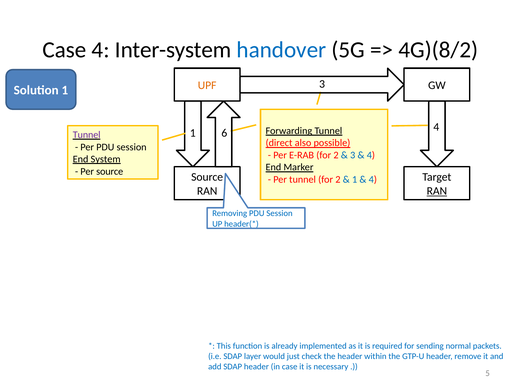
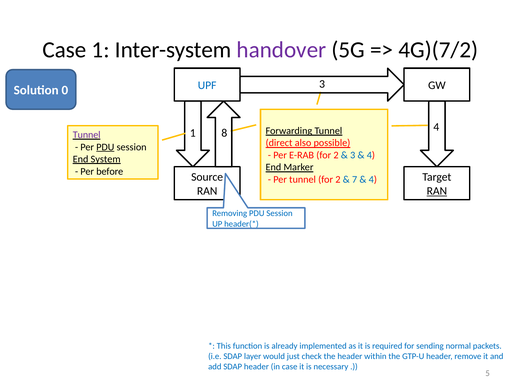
Case 4: 4 -> 1
handover colour: blue -> purple
4G)(8/2: 4G)(8/2 -> 4G)(7/2
UPF colour: orange -> blue
Solution 1: 1 -> 0
6: 6 -> 8
PDU at (105, 147) underline: none -> present
Per source: source -> before
1 at (355, 179): 1 -> 7
